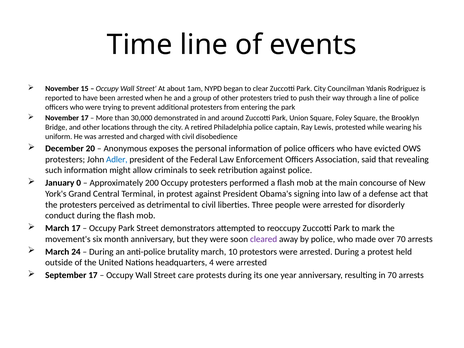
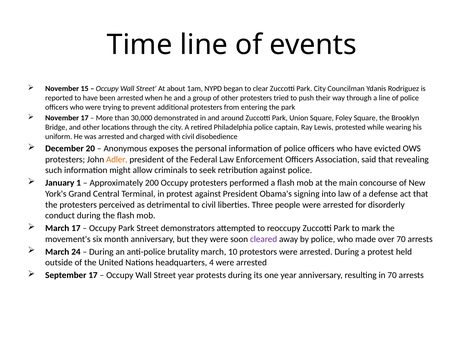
Adler colour: blue -> orange
0: 0 -> 1
Street care: care -> year
